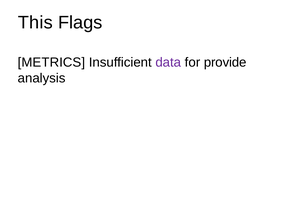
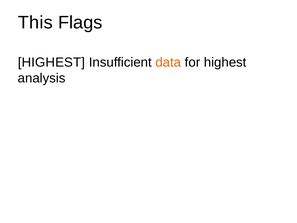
METRICS at (51, 62): METRICS -> HIGHEST
data colour: purple -> orange
for provide: provide -> highest
